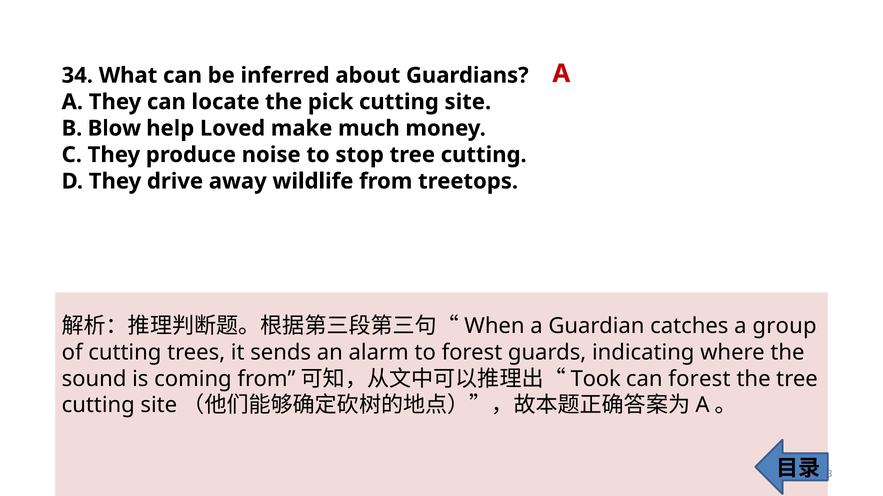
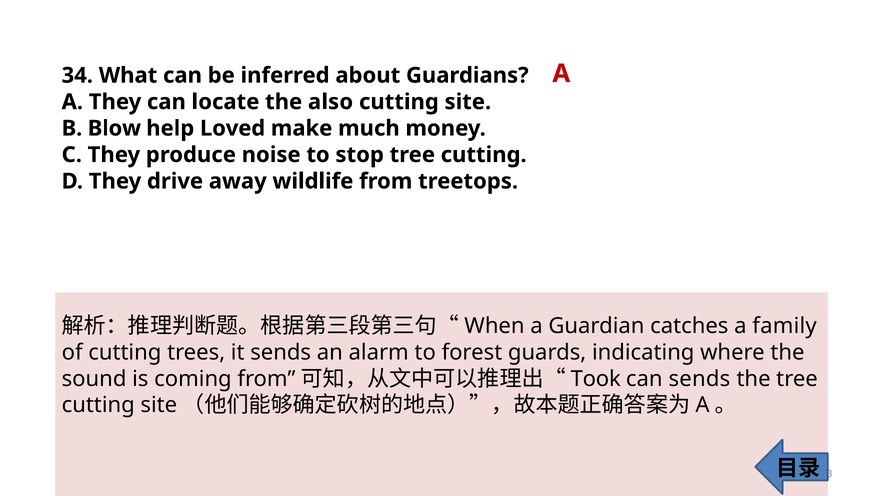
pick: pick -> also
group: group -> family
can forest: forest -> sends
